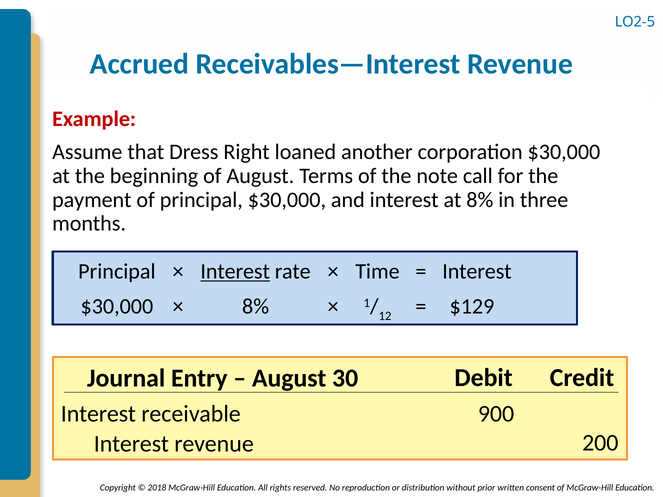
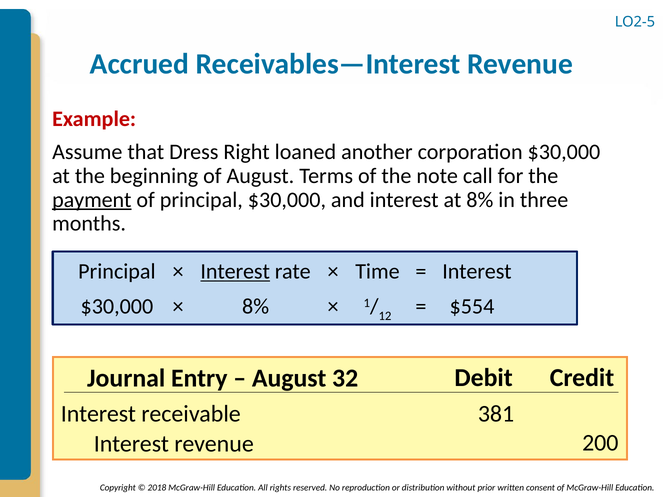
payment underline: none -> present
$129: $129 -> $554
30: 30 -> 32
900: 900 -> 381
